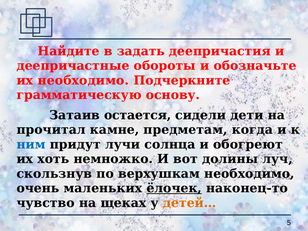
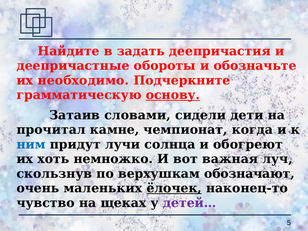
основу underline: none -> present
остается: остается -> словами
предметам: предметам -> чемпионат
долины: долины -> важная
верхушкам необходимо: необходимо -> обозначают
детей… colour: orange -> purple
